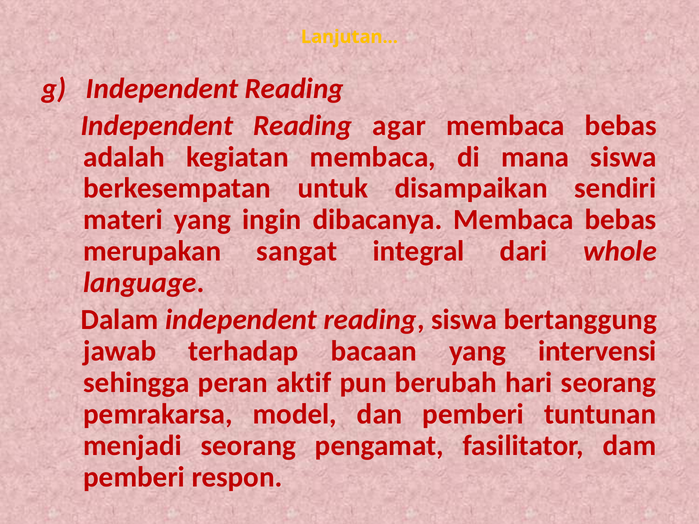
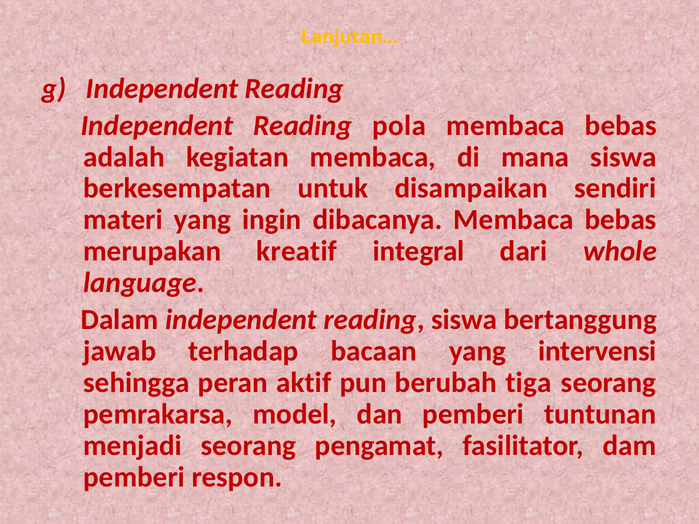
agar: agar -> pola
sangat: sangat -> kreatif
hari: hari -> tiga
